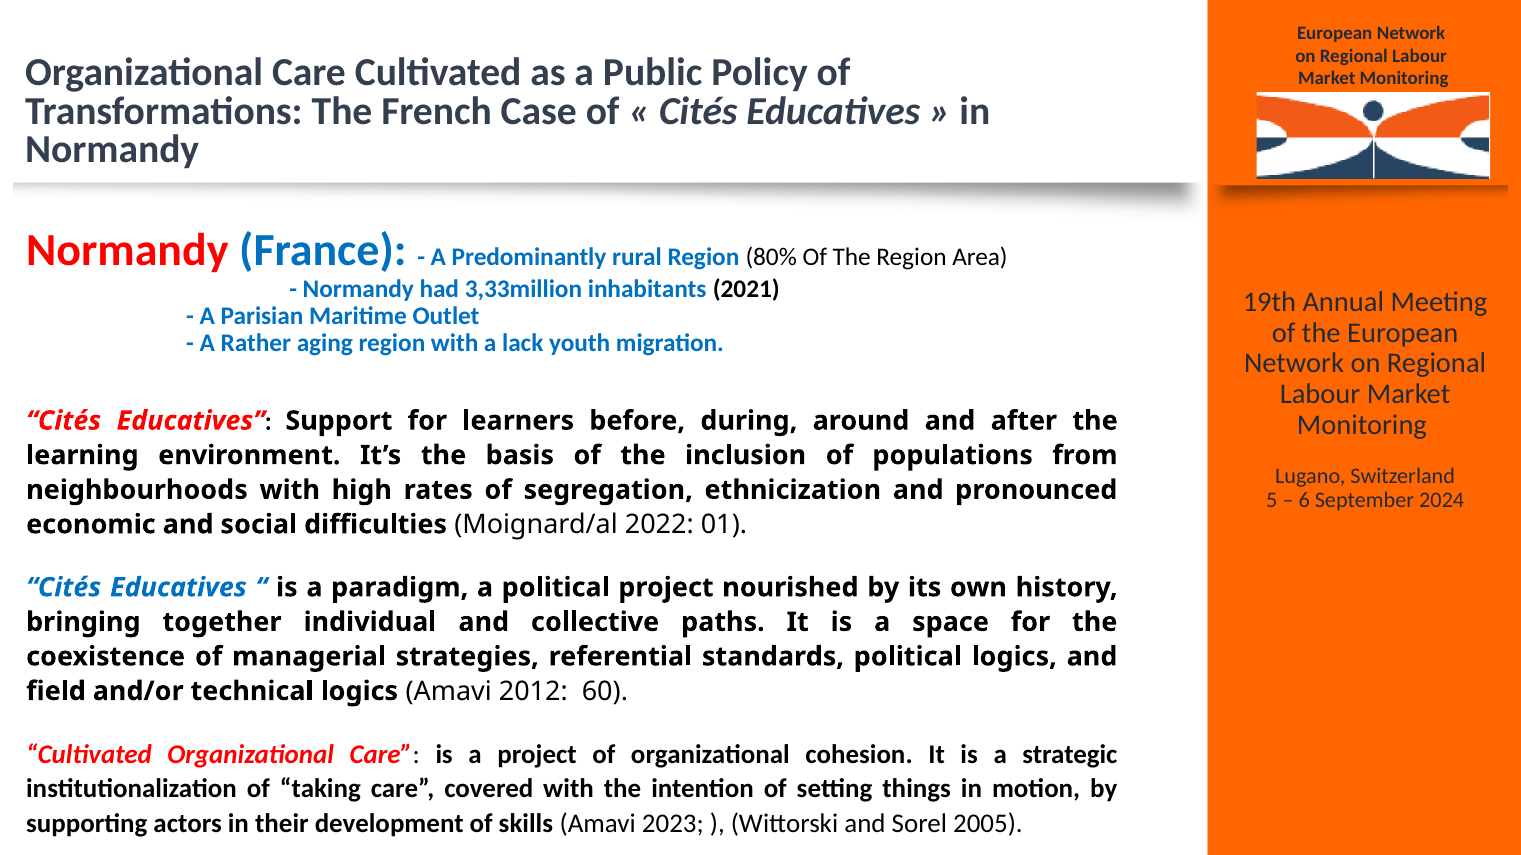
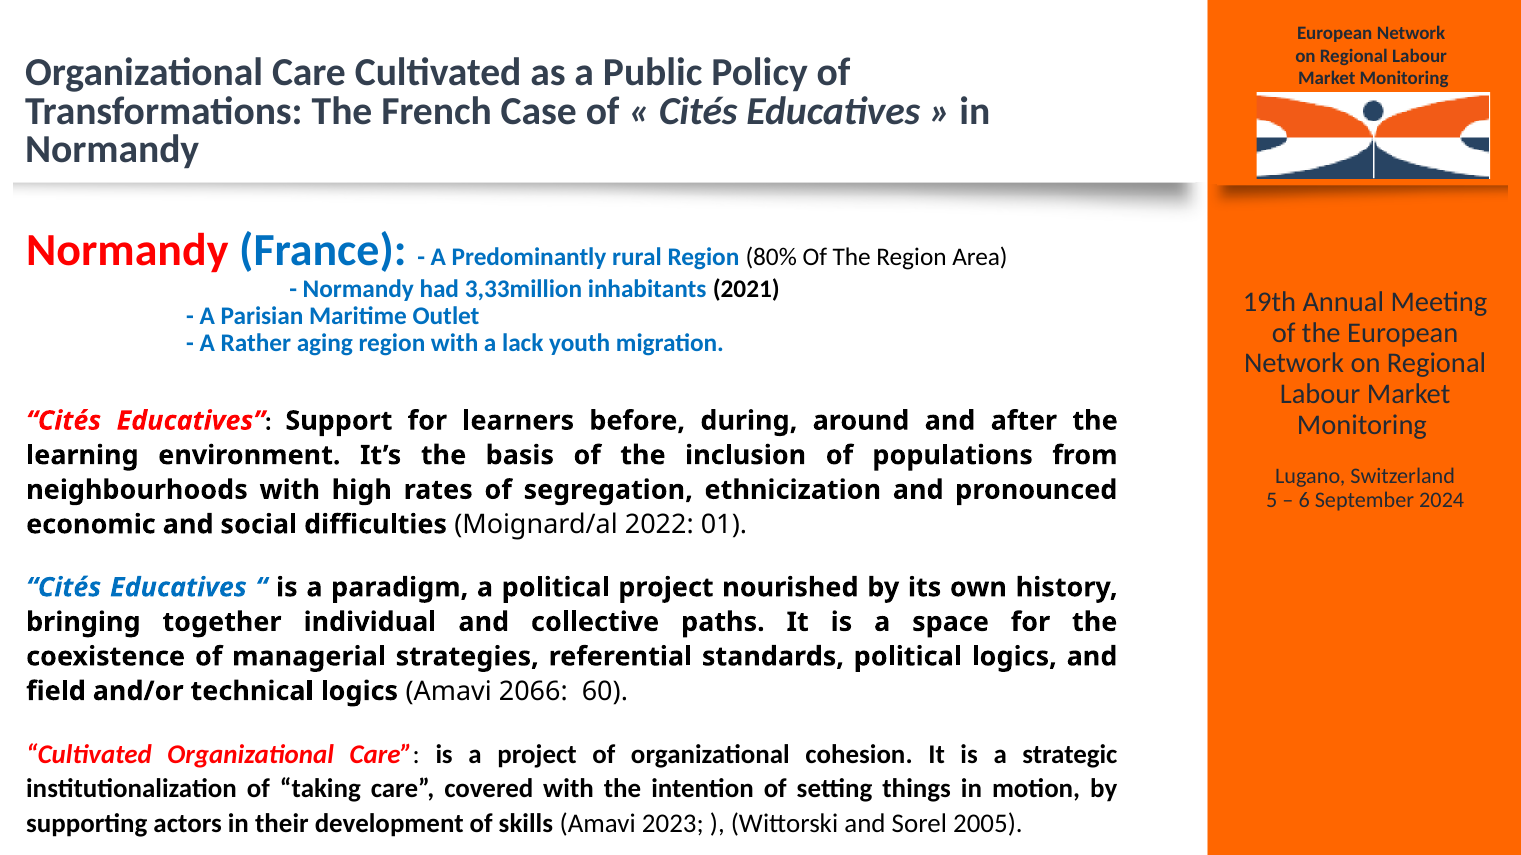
2012: 2012 -> 2066
